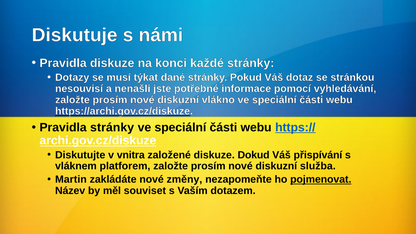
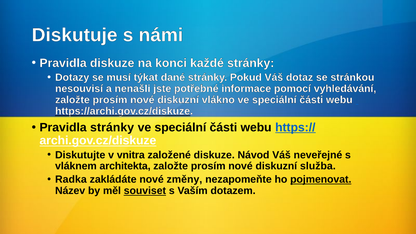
Dokud: Dokud -> Návod
přispívání: přispívání -> neveřejné
platforem: platforem -> architekta
Martin: Martin -> Radka
souviset underline: none -> present
